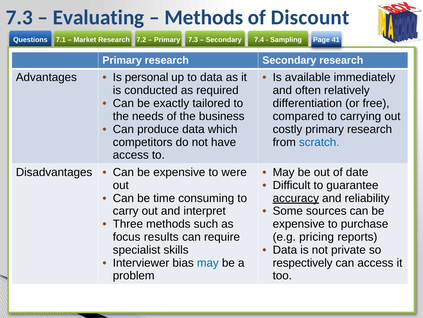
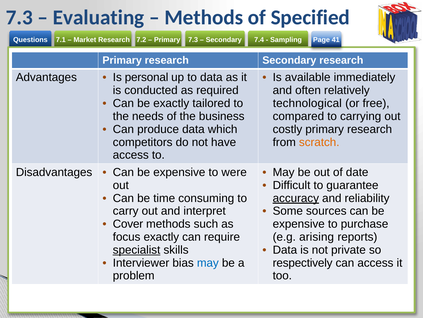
Discount: Discount -> Specified
differentiation: differentiation -> technological
scratch colour: blue -> orange
Three: Three -> Cover
focus results: results -> exactly
pricing: pricing -> arising
specialist underline: none -> present
